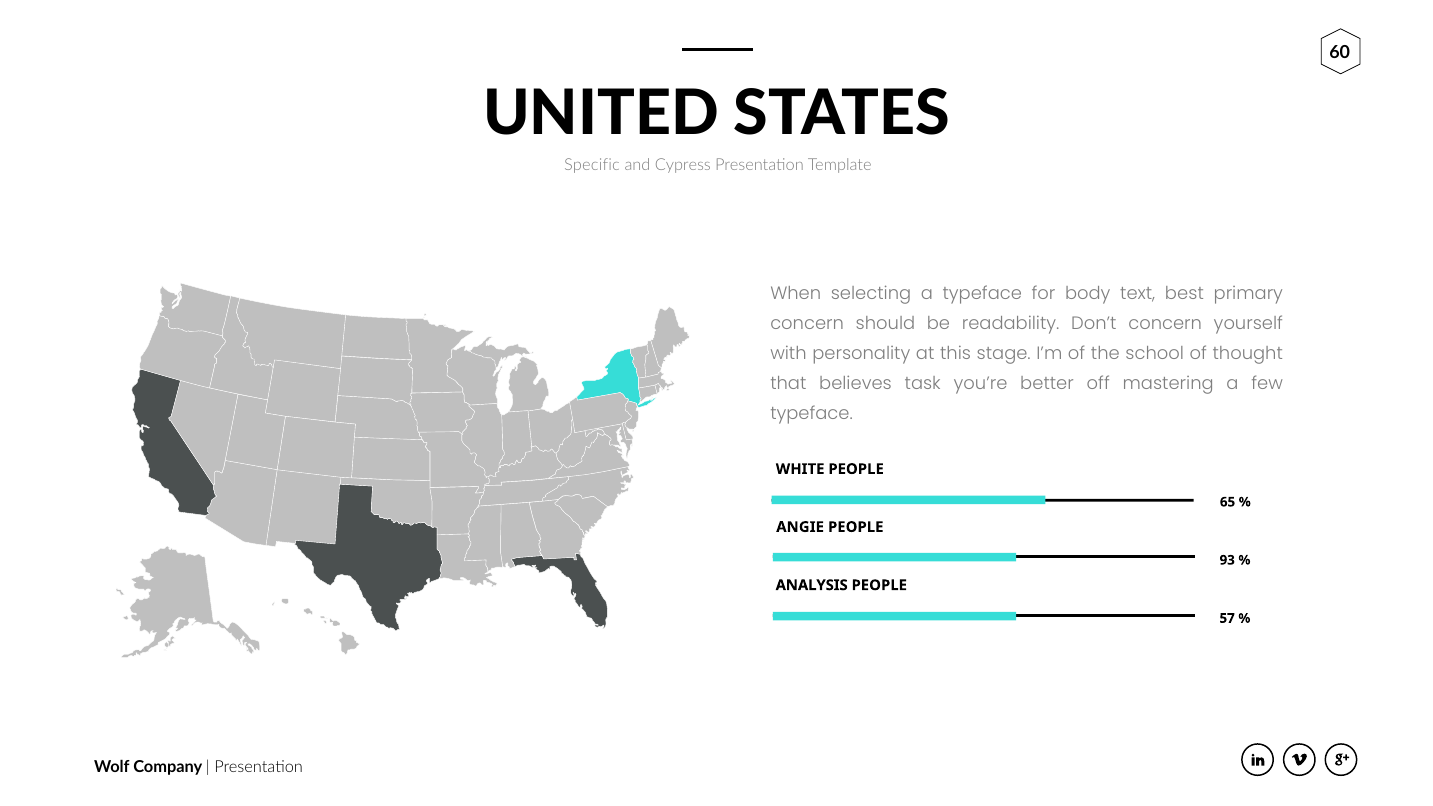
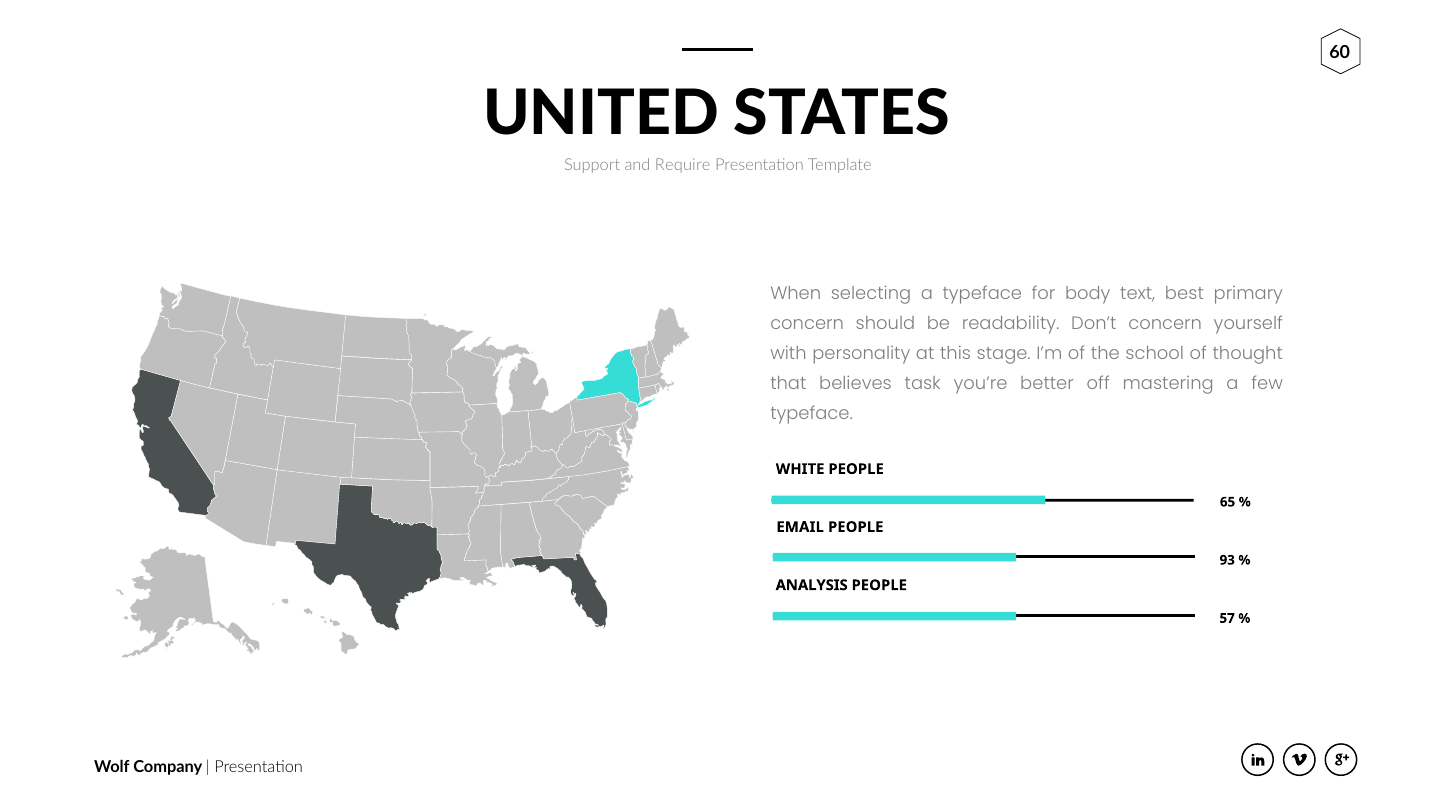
Specific: Specific -> Support
Cypress: Cypress -> Require
ANGIE: ANGIE -> EMAIL
